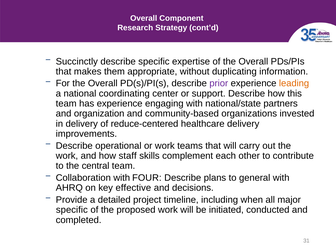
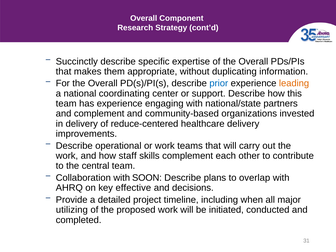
prior colour: purple -> blue
and organization: organization -> complement
FOUR: FOUR -> SOON
general: general -> overlap
specific at (72, 210): specific -> utilizing
